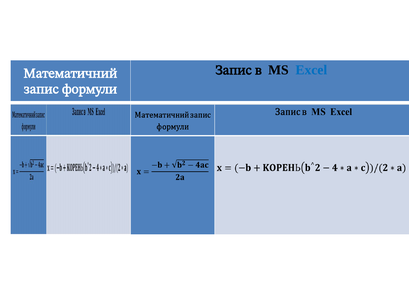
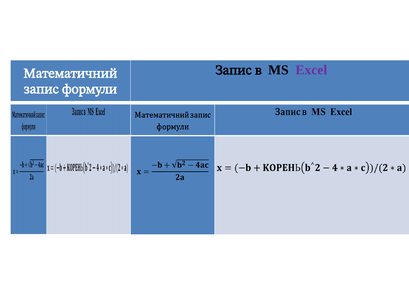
Excel colour: blue -> purple
